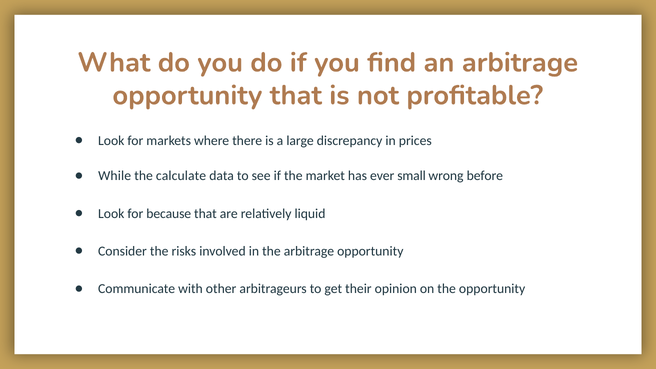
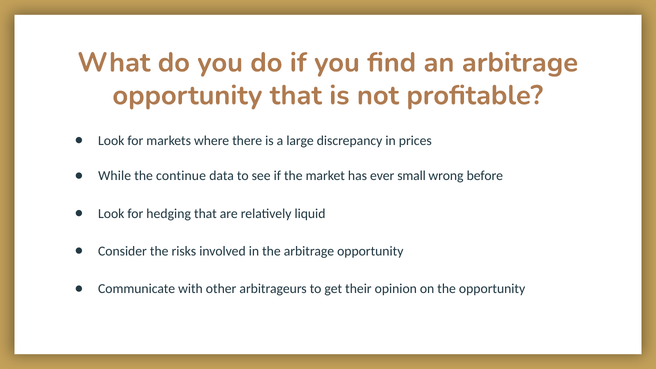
calculate: calculate -> continue
because: because -> hedging
